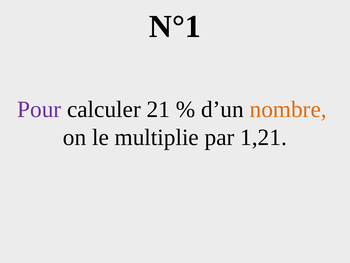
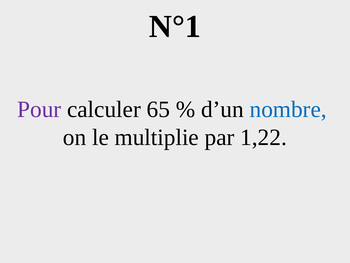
21: 21 -> 65
nombre colour: orange -> blue
1,21: 1,21 -> 1,22
